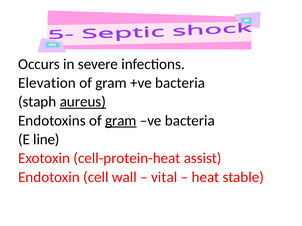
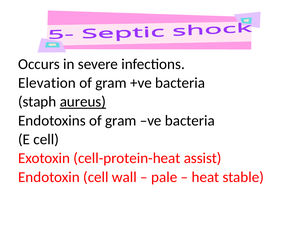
gram at (121, 121) underline: present -> none
E line: line -> cell
vital: vital -> pale
